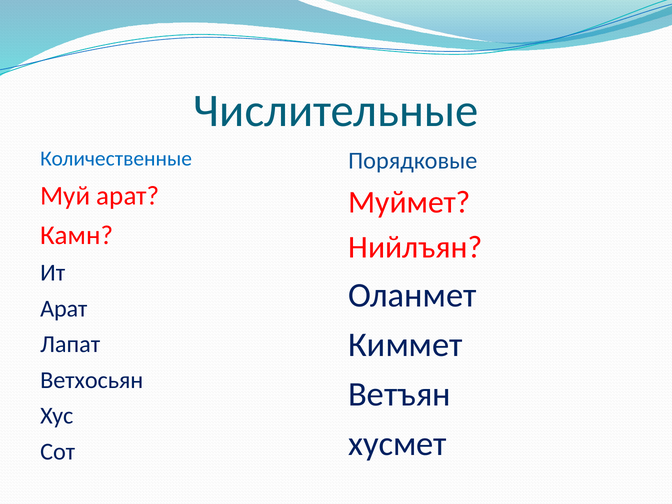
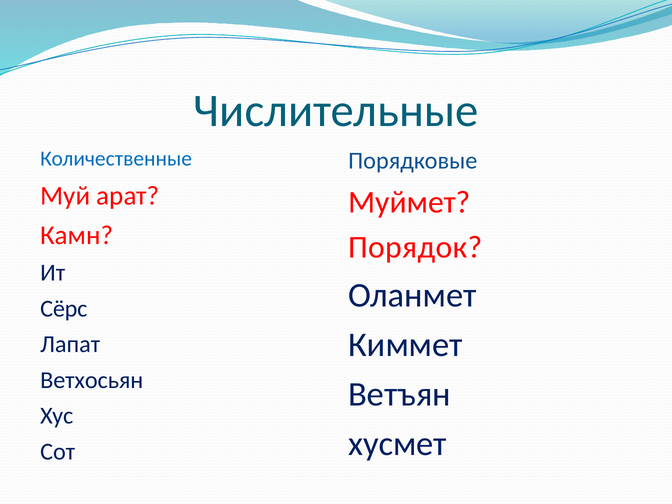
Нийлъян: Нийлъян -> Порядок
Арат at (64, 308): Арат -> Сёрс
